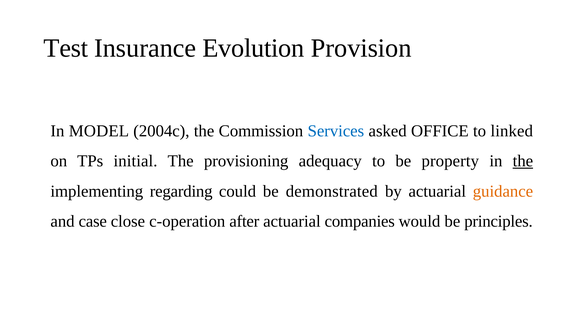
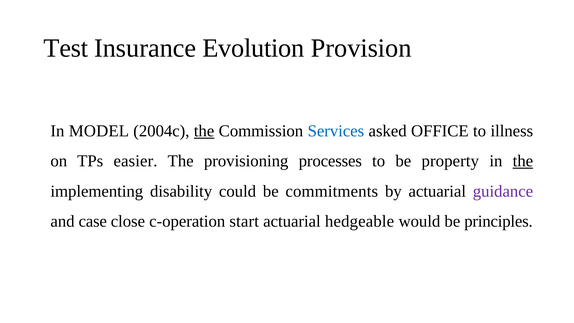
the at (204, 131) underline: none -> present
linked: linked -> illness
initial: initial -> easier
adequacy: adequacy -> processes
regarding: regarding -> disability
demonstrated: demonstrated -> commitments
guidance colour: orange -> purple
after: after -> start
companies: companies -> hedgeable
